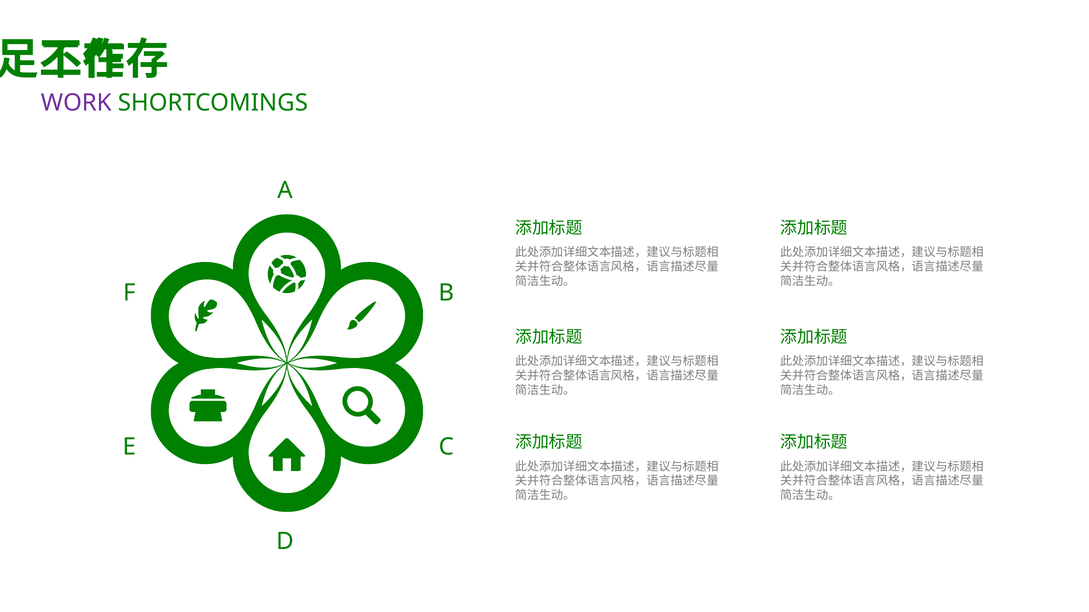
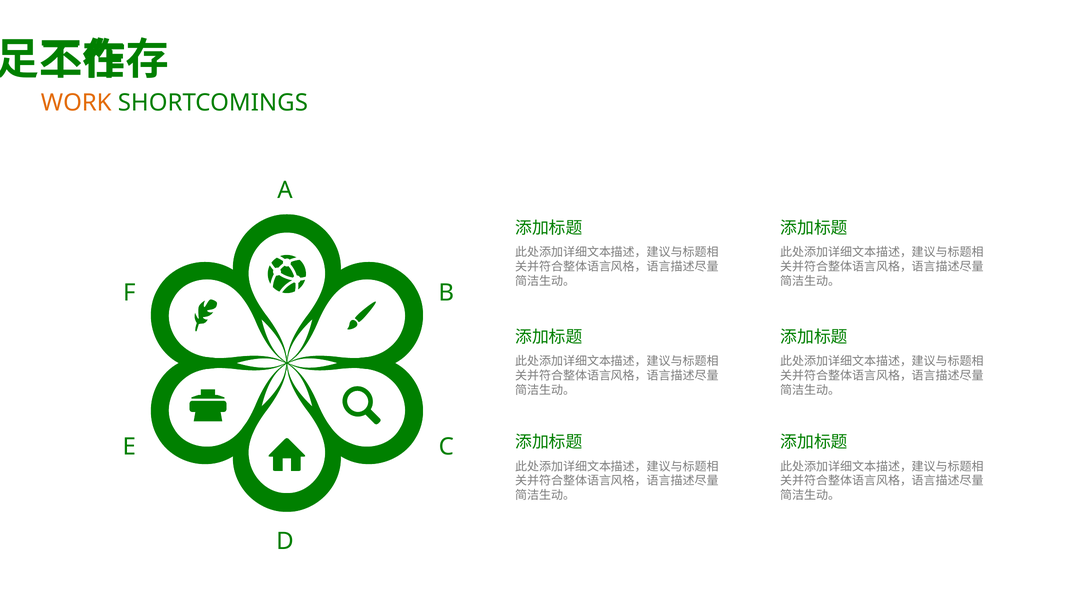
WORK colour: purple -> orange
